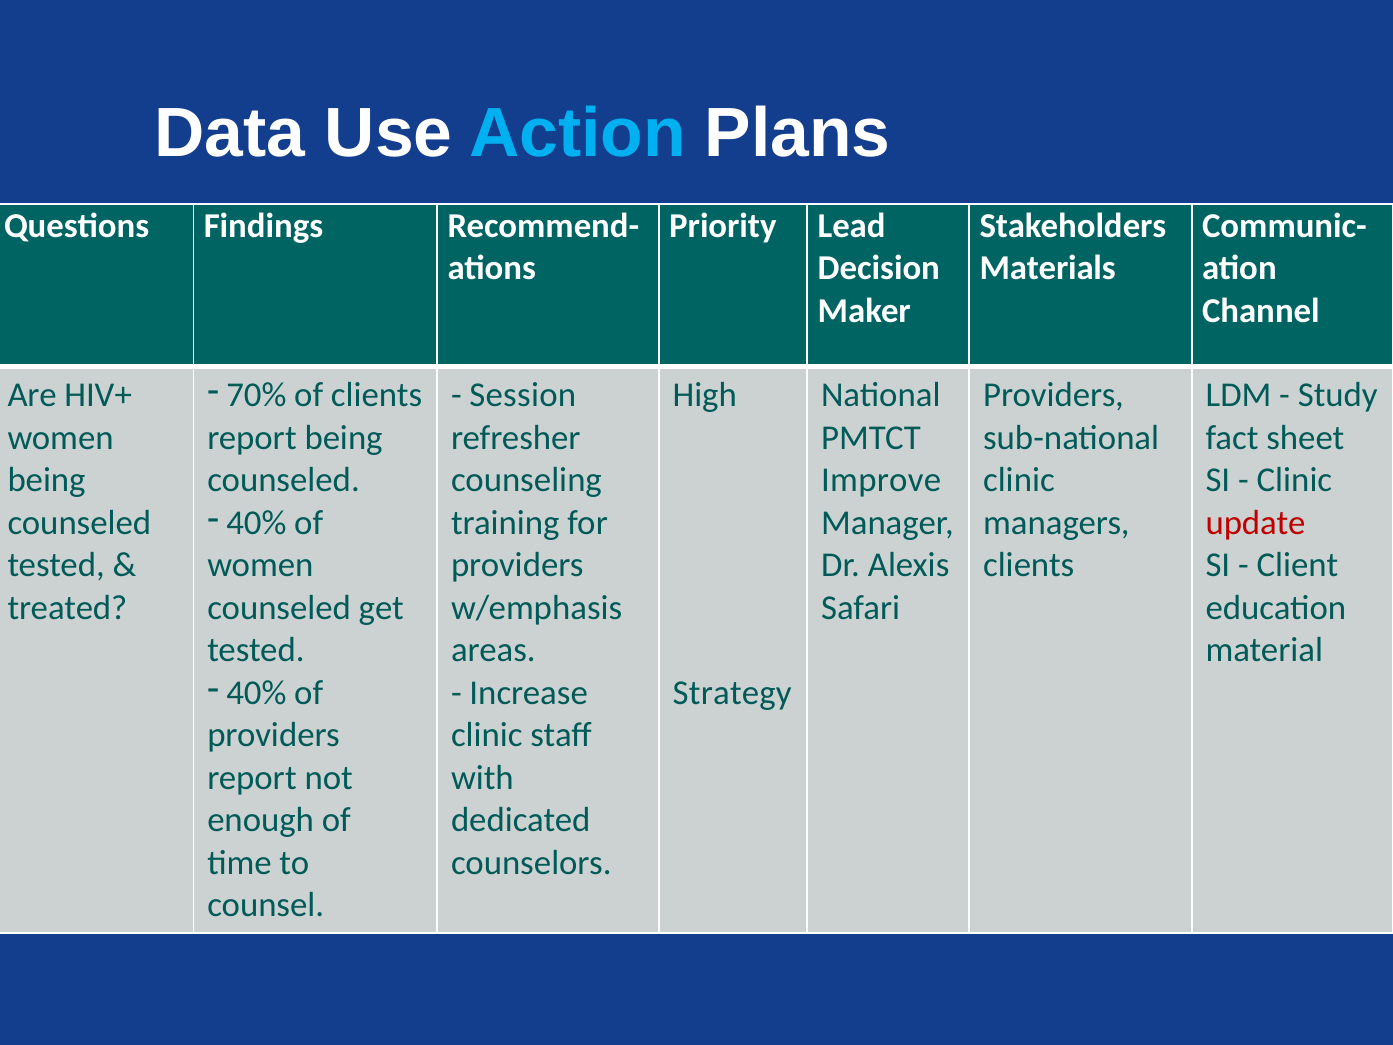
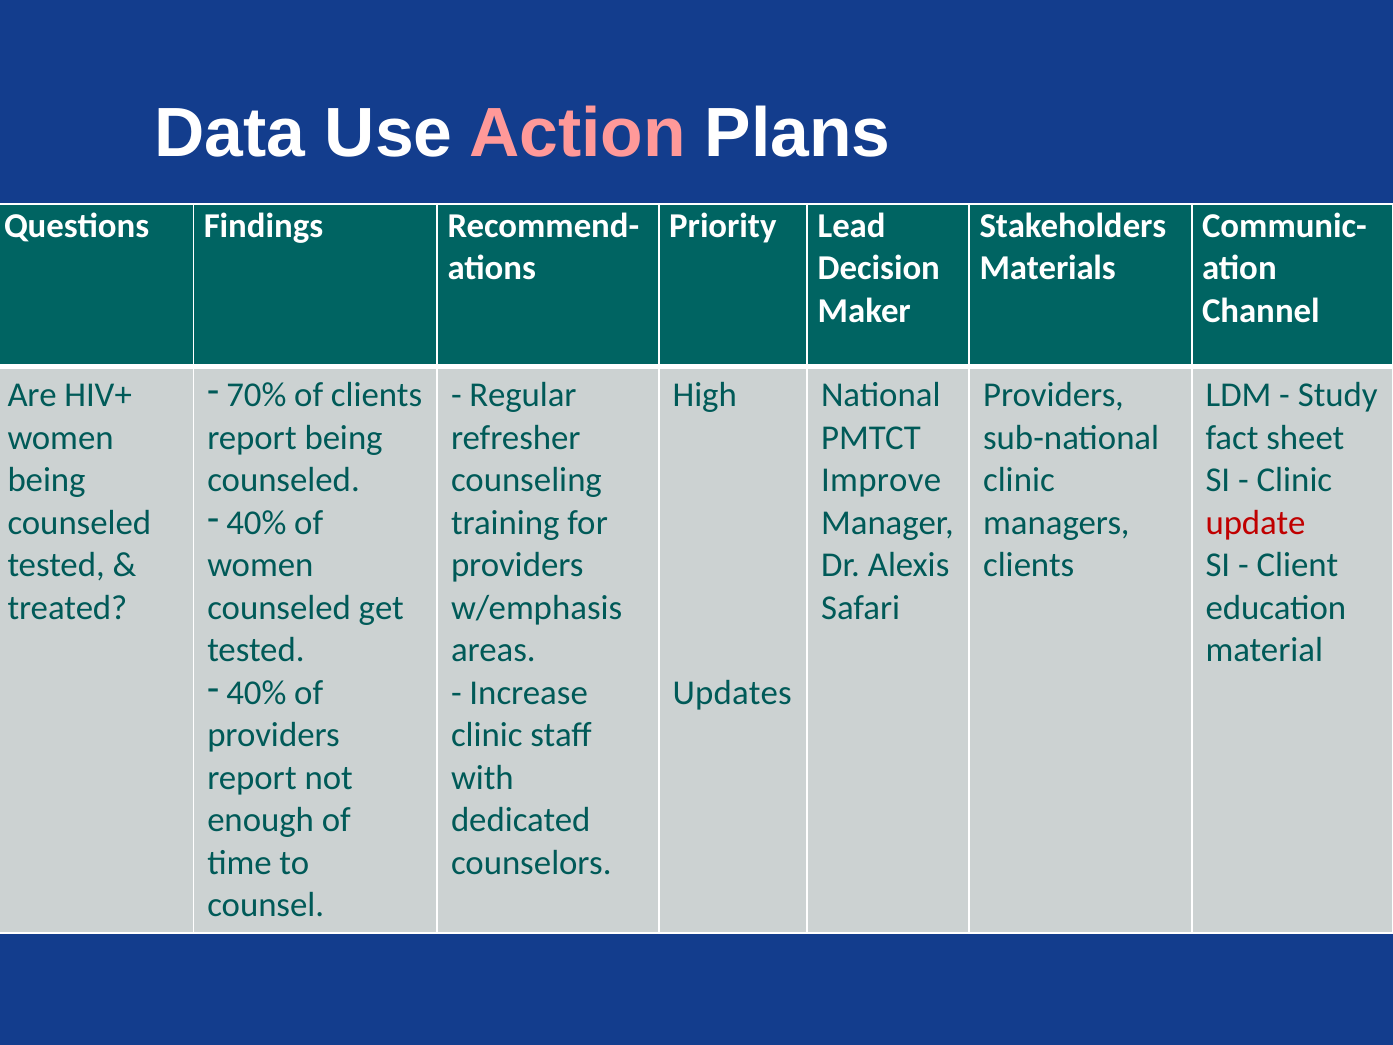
Action colour: light blue -> pink
Session: Session -> Regular
Strategy: Strategy -> Updates
